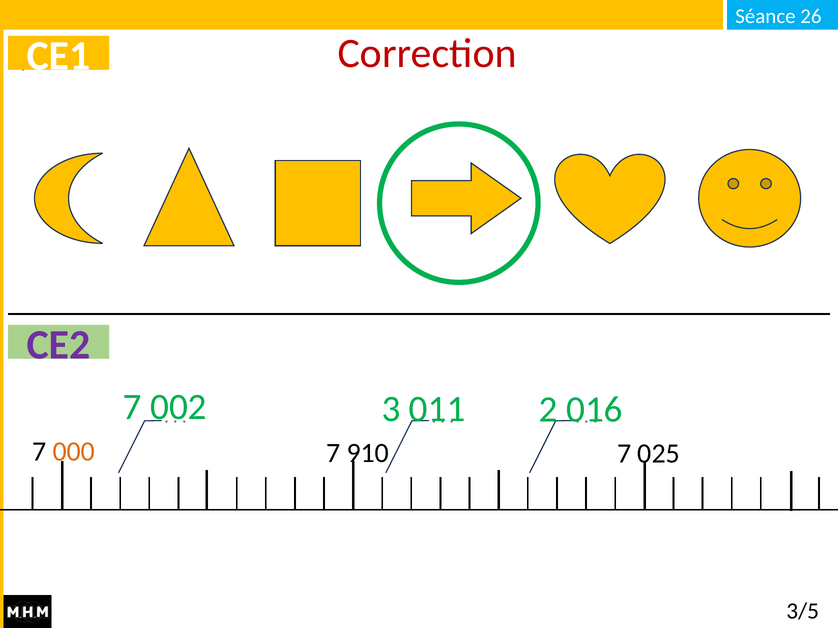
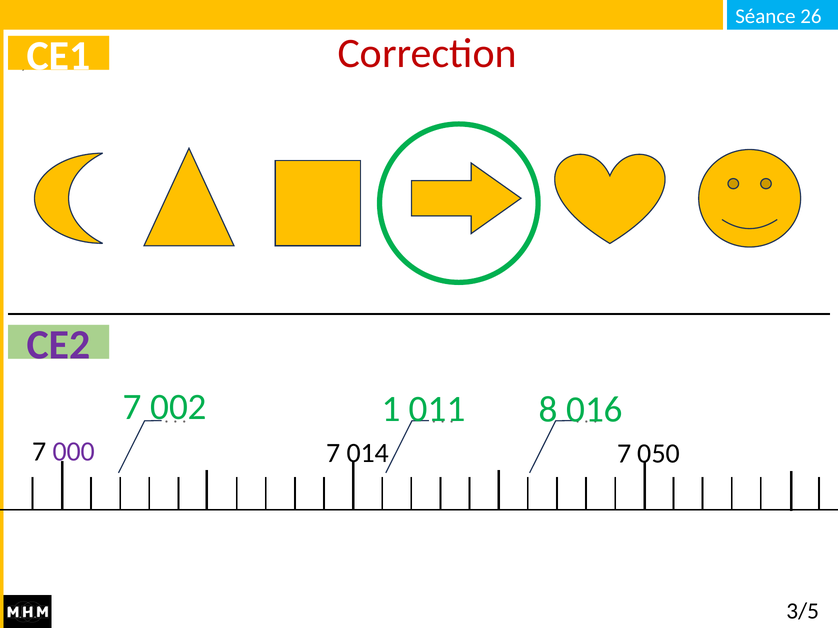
3: 3 -> 1
2: 2 -> 8
000 colour: orange -> purple
910: 910 -> 014
025: 025 -> 050
